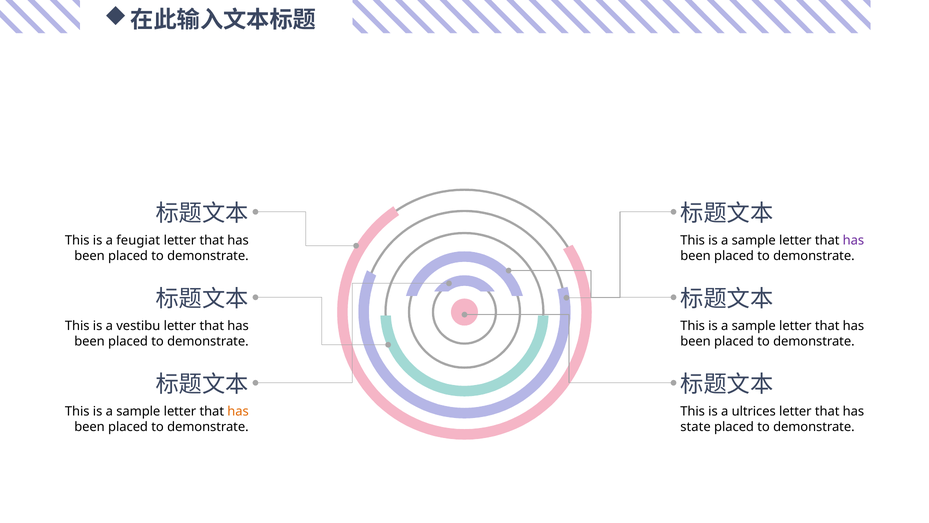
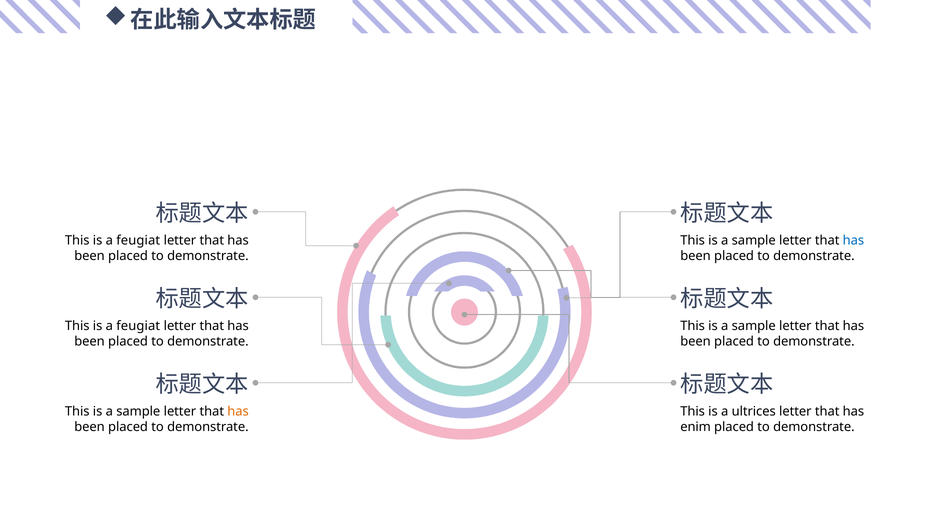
has at (853, 240) colour: purple -> blue
vestibu at (138, 326): vestibu -> feugiat
state: state -> enim
